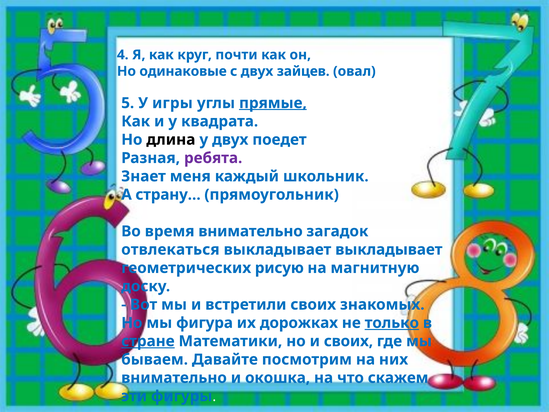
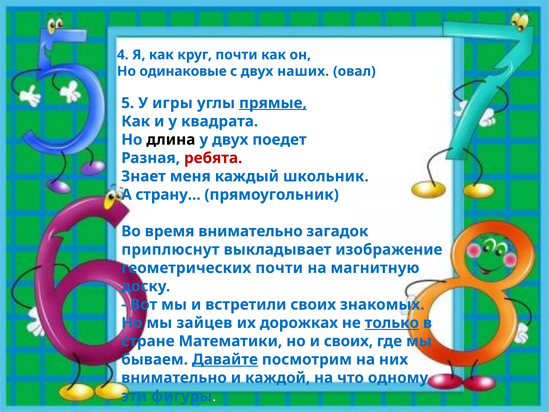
зайцев: зайцев -> наших
ребята colour: purple -> red
отвлекаться: отвлекаться -> приплюснут
выкладывает выкладывает: выкладывает -> изображение
геометрических рисую: рисую -> почти
фигура: фигура -> зайцев
стране underline: present -> none
Давайте underline: none -> present
окошка: окошка -> каждой
скажем: скажем -> одному
